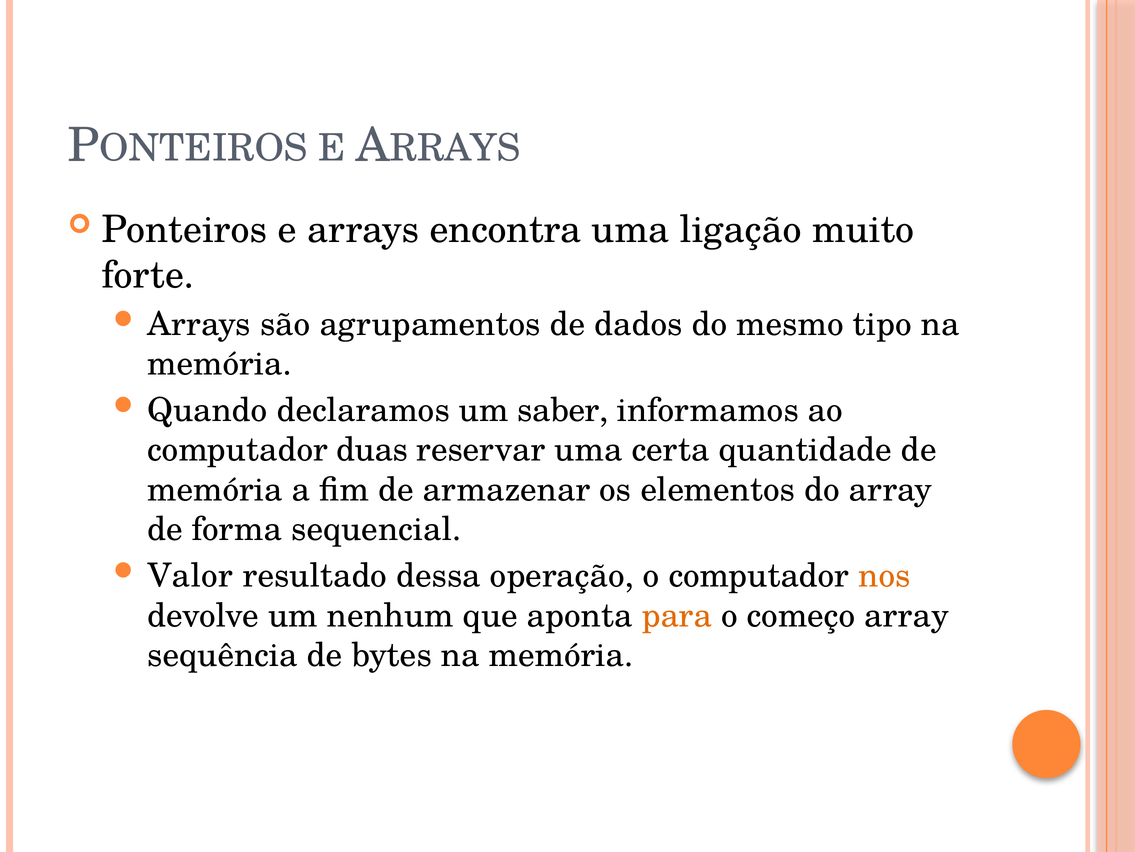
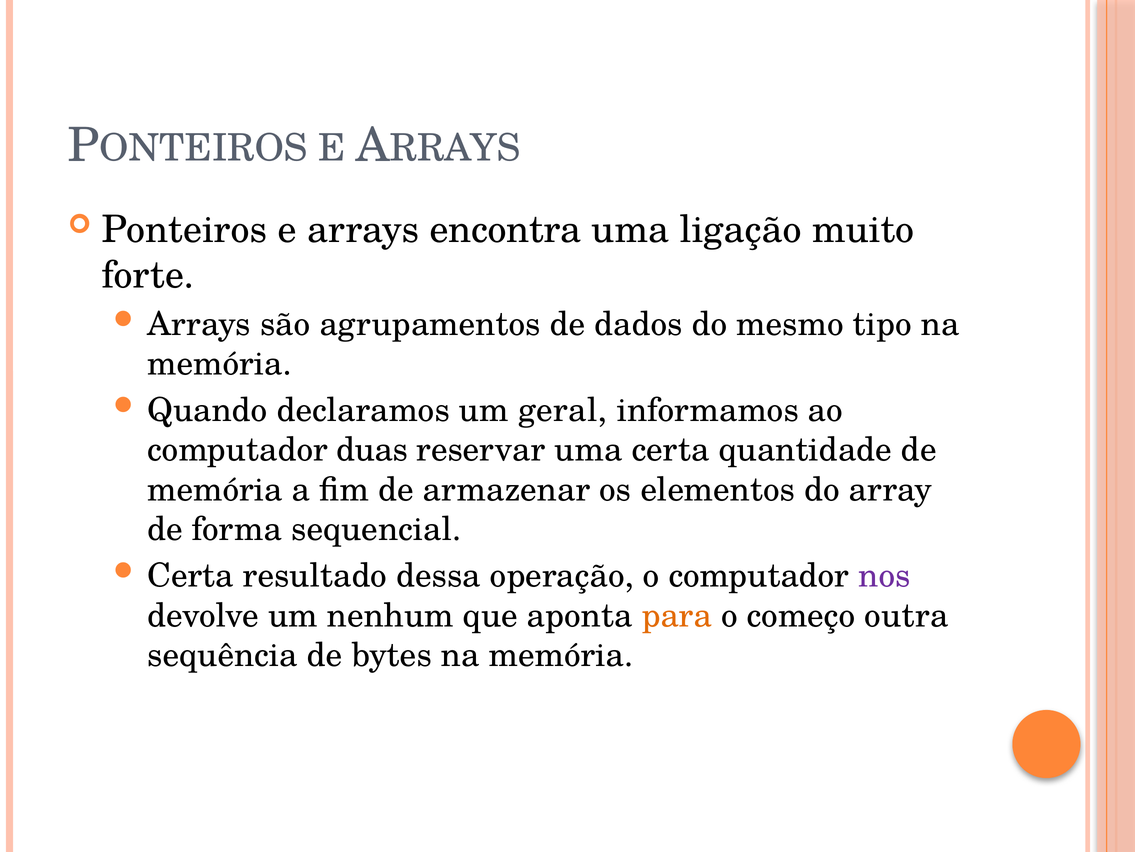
saber: saber -> geral
Valor at (190, 575): Valor -> Certa
nos colour: orange -> purple
começo array: array -> outra
